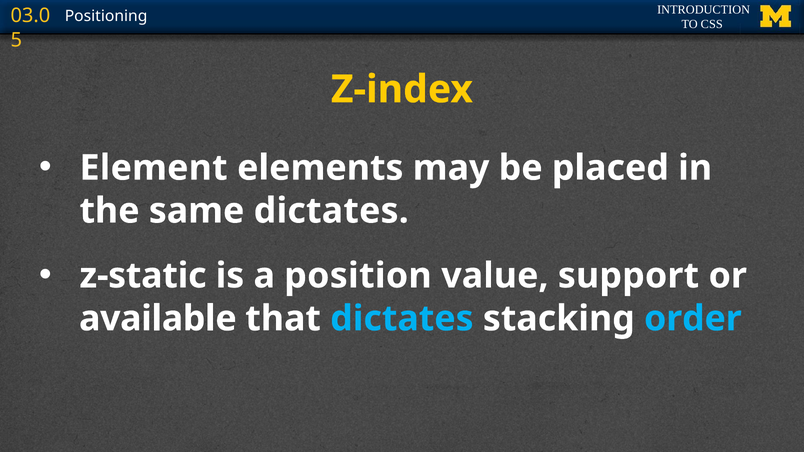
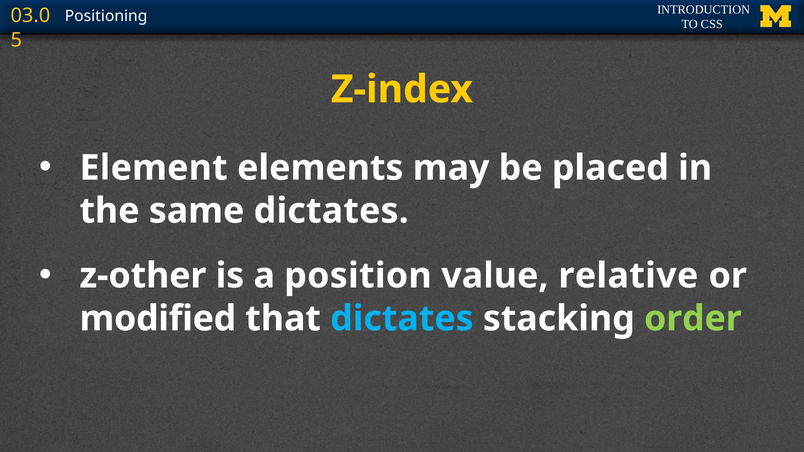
z-static: z-static -> z-other
support: support -> relative
available: available -> modified
order colour: light blue -> light green
